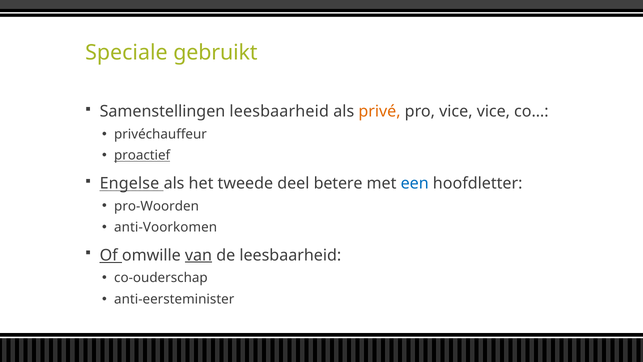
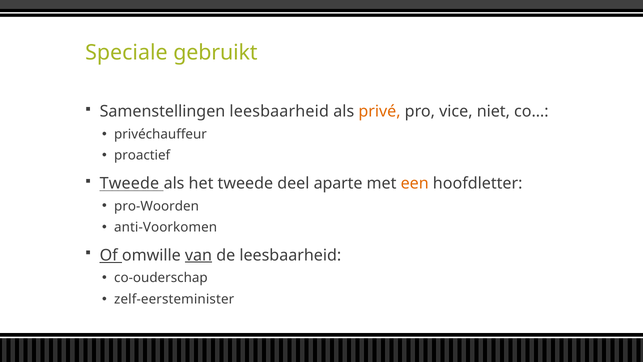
vice vice: vice -> niet
proactief underline: present -> none
Engelse at (129, 183): Engelse -> Tweede
betere: betere -> aparte
een colour: blue -> orange
anti-eersteminister: anti-eersteminister -> zelf-eersteminister
